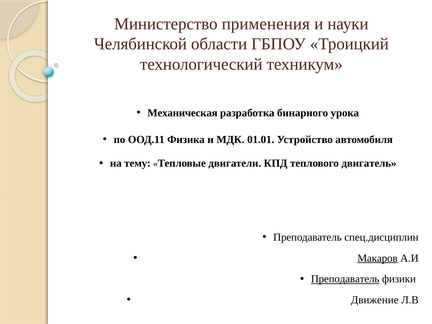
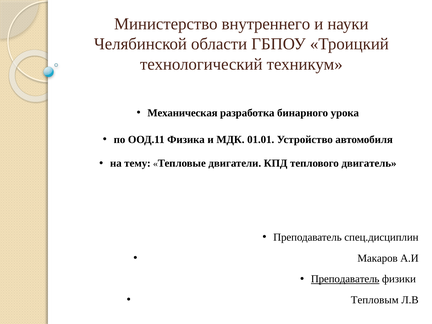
применения: применения -> внутреннего
Макаров underline: present -> none
Движение: Движение -> Тепловым
